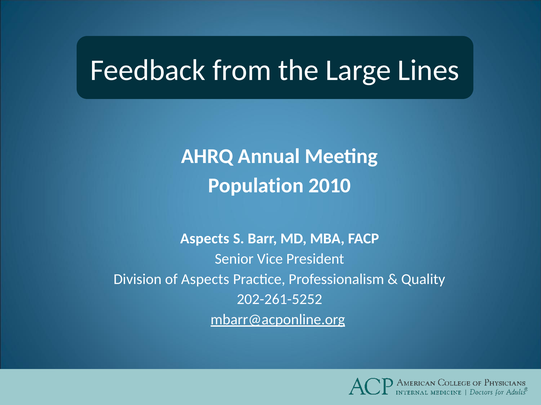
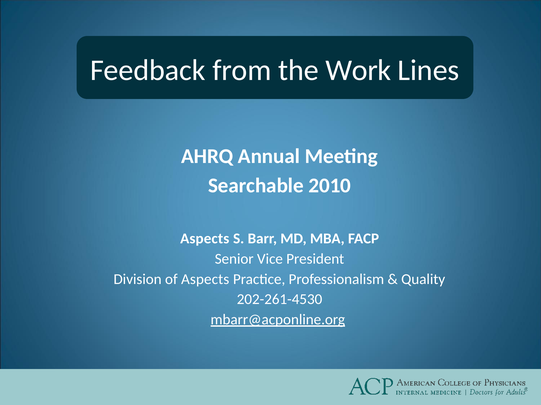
Large: Large -> Work
Population: Population -> Searchable
202-261-5252: 202-261-5252 -> 202-261-4530
